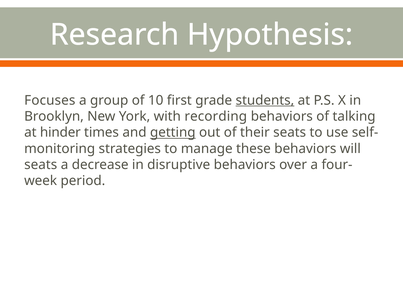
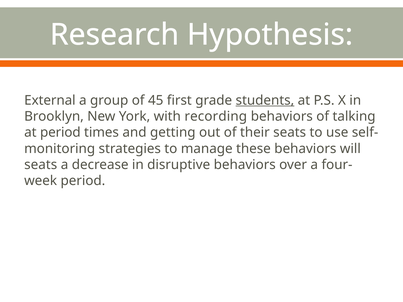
Focuses: Focuses -> External
10: 10 -> 45
at hinder: hinder -> period
getting underline: present -> none
